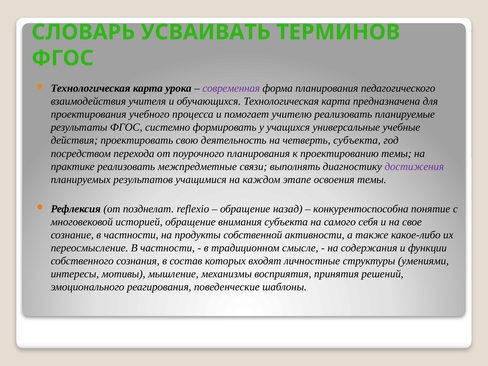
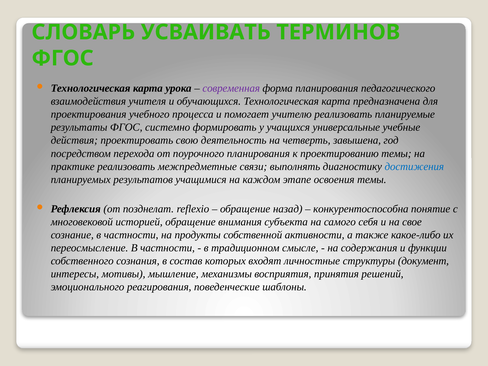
четверть субъекта: субъекта -> завышена
достижения colour: purple -> blue
умениями: умениями -> документ
